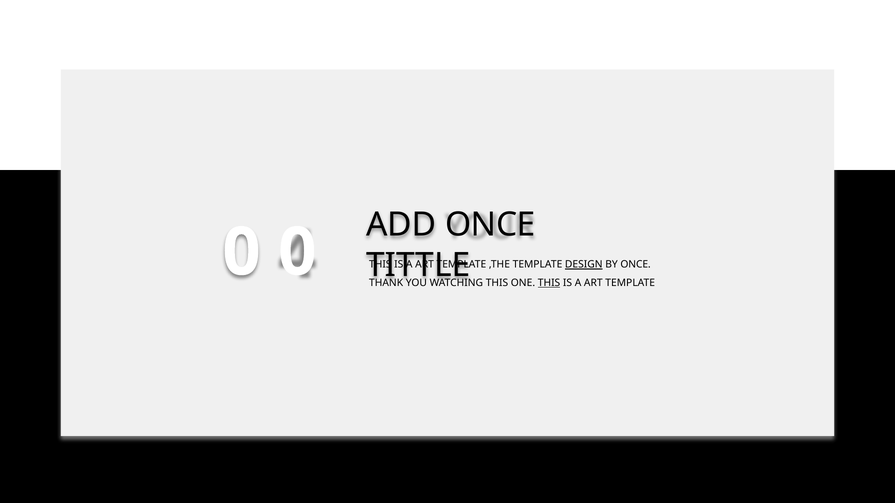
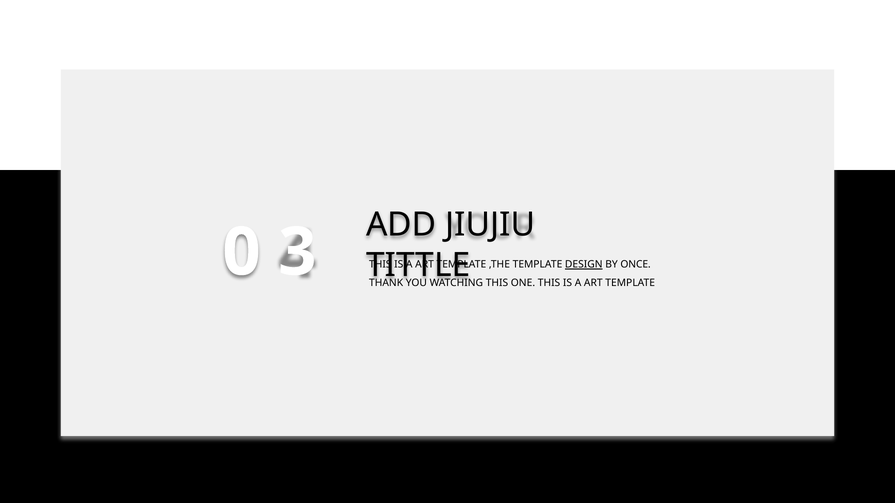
ADD ONCE: ONCE -> JIUJIU
0 0: 0 -> 3
THIS at (549, 283) underline: present -> none
